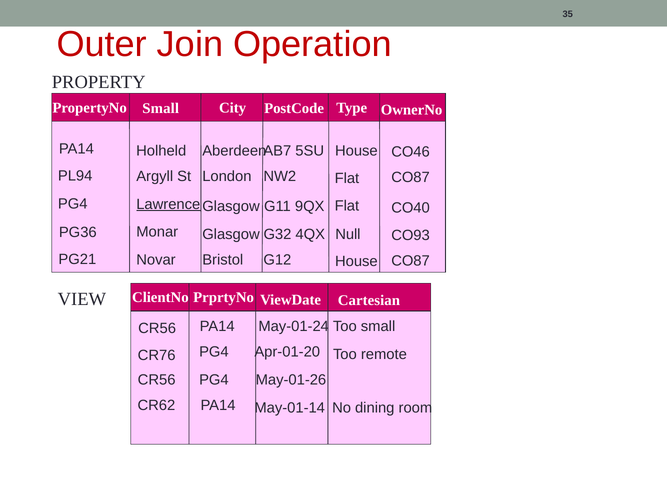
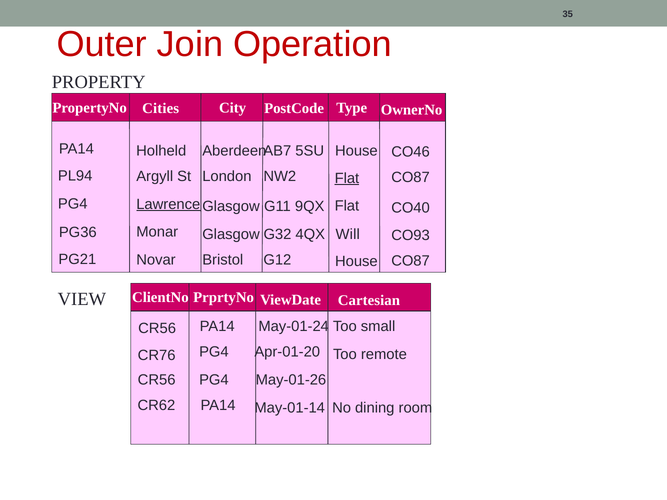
Small at (161, 108): Small -> Cities
Flat at (347, 178) underline: none -> present
Null: Null -> Will
